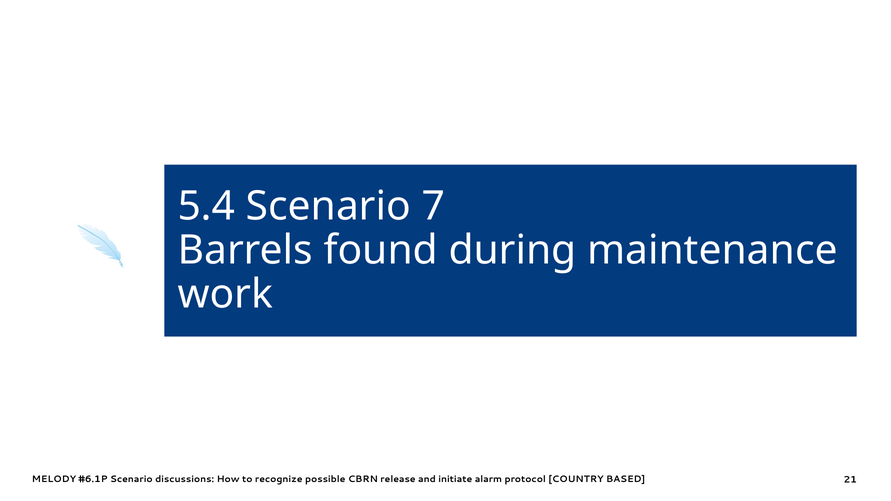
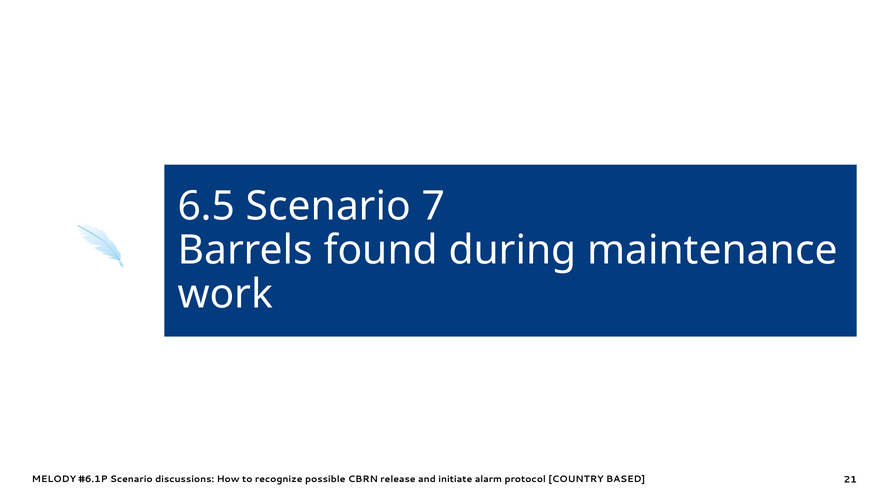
5.4: 5.4 -> 6.5
